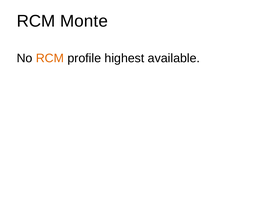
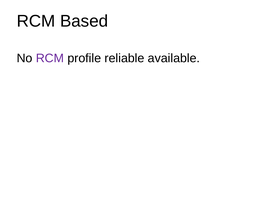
Monte: Monte -> Based
RCM at (50, 58) colour: orange -> purple
highest: highest -> reliable
